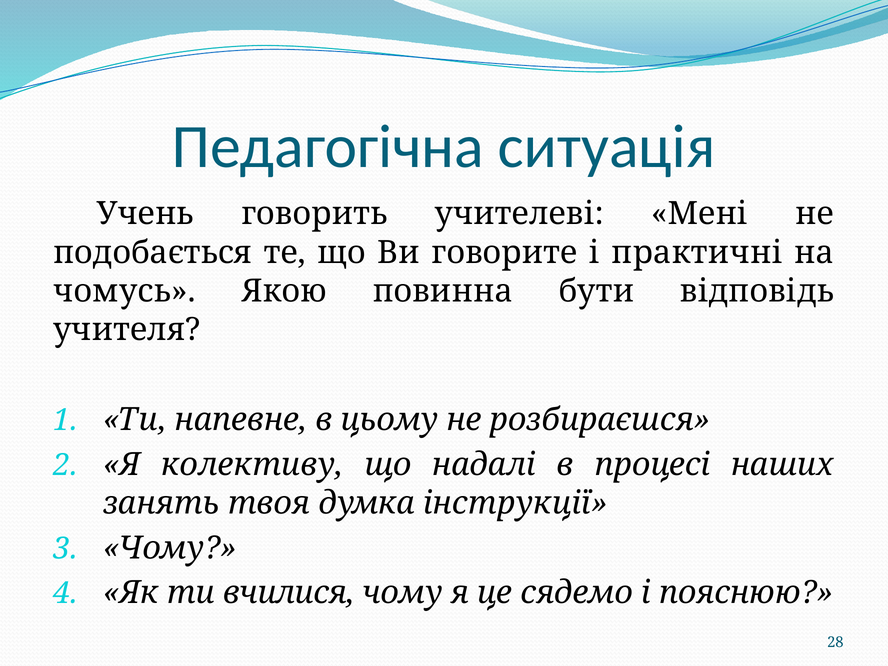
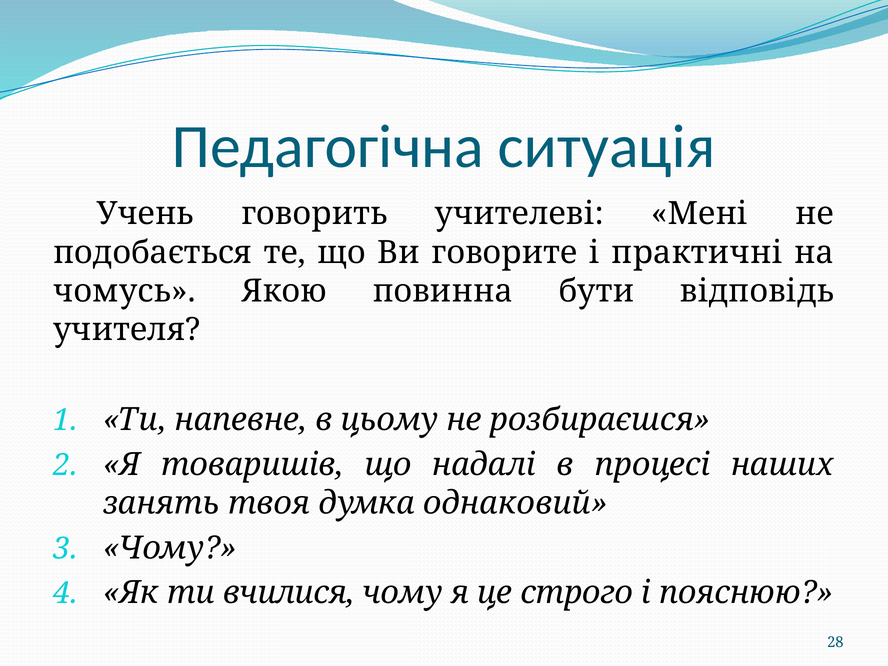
колективу: колективу -> товаришів
інструкції: інструкції -> однаковий
сядемо: сядемо -> строго
